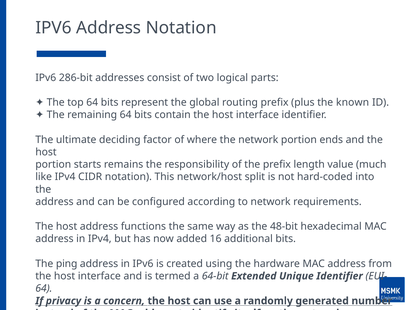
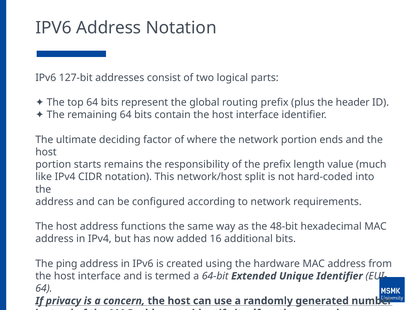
286-bit: 286-bit -> 127-bit
known: known -> header
